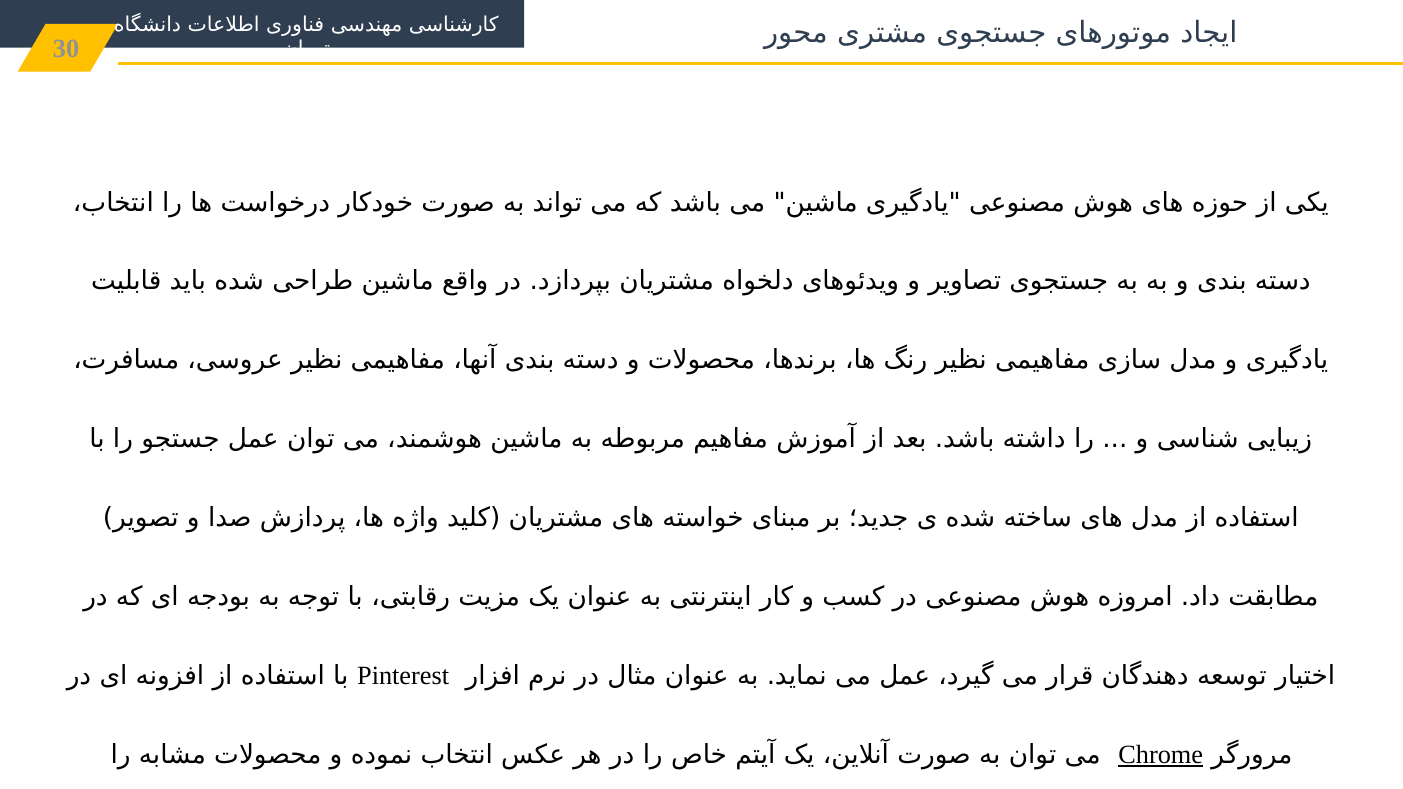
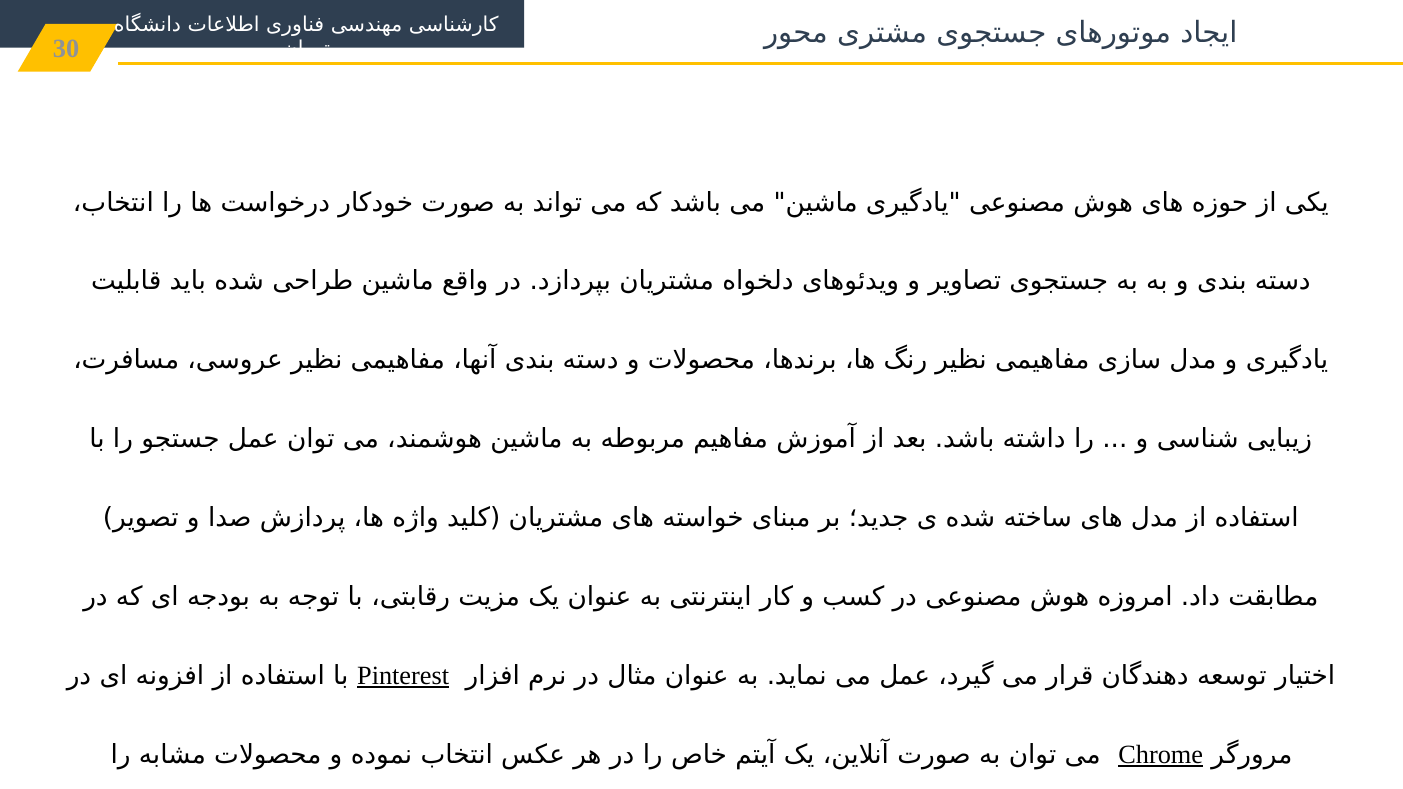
Pinterest underline: none -> present
